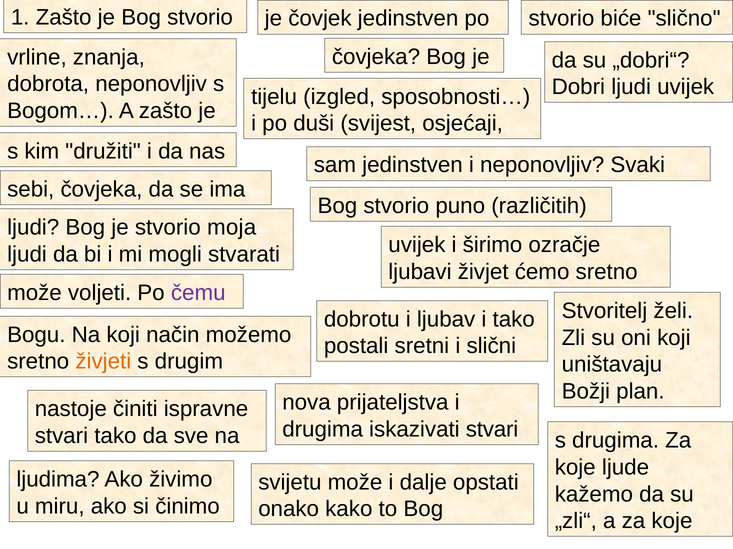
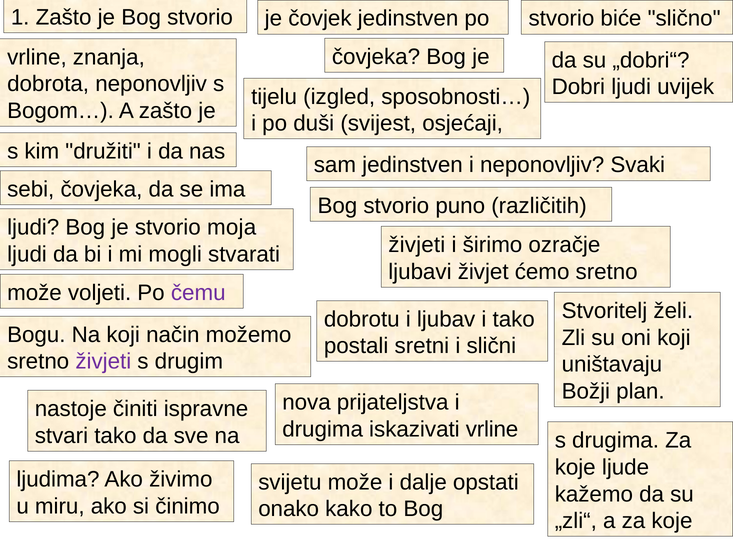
uvijek at (417, 245): uvijek -> živjeti
živjeti at (103, 362) colour: orange -> purple
iskazivati stvari: stvari -> vrline
